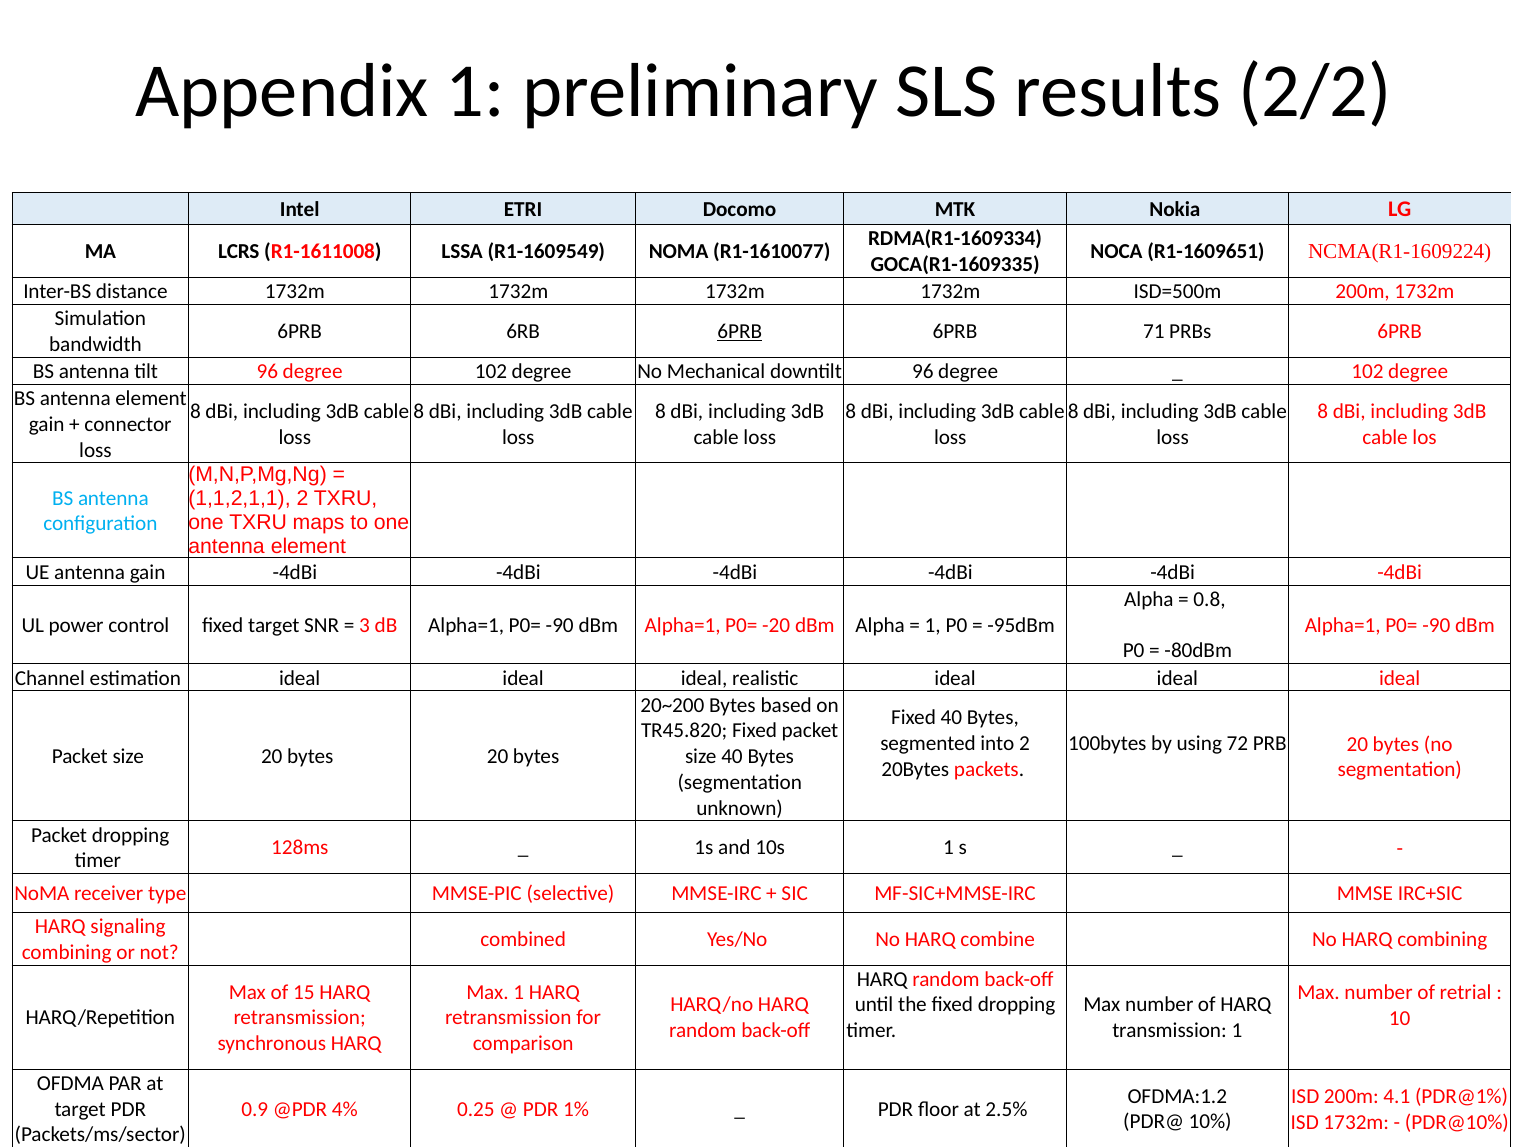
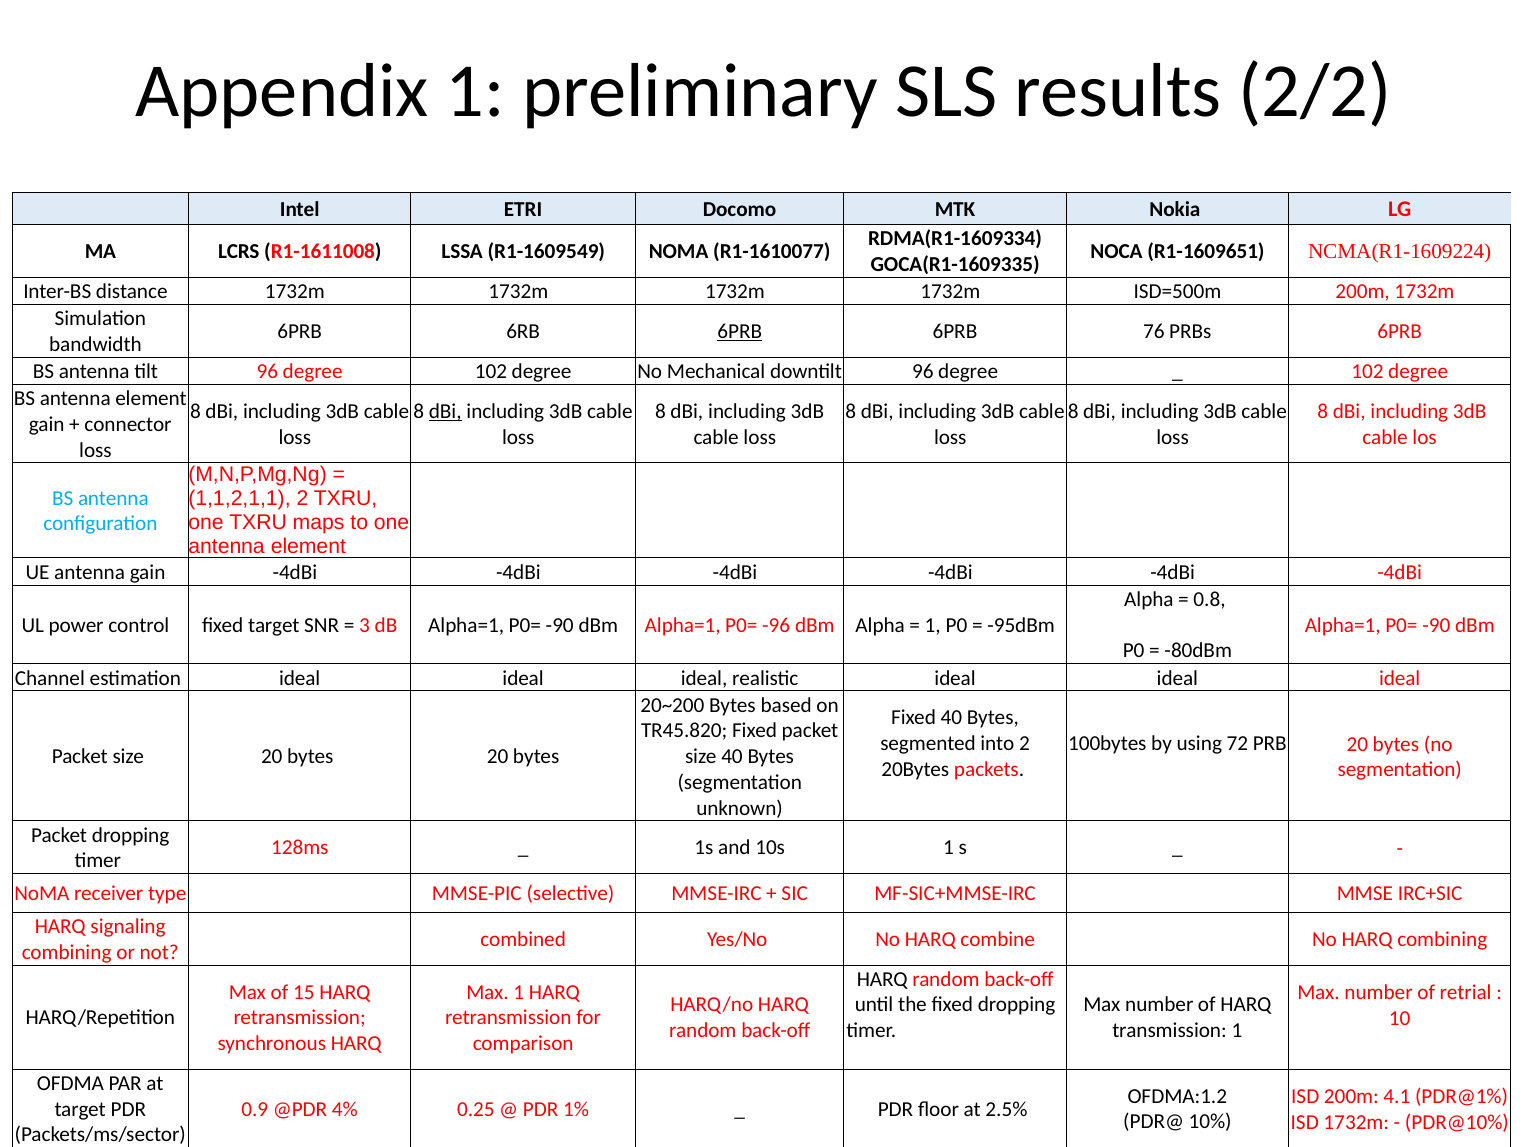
71: 71 -> 76
dBi at (445, 411) underline: none -> present
-20: -20 -> -96
